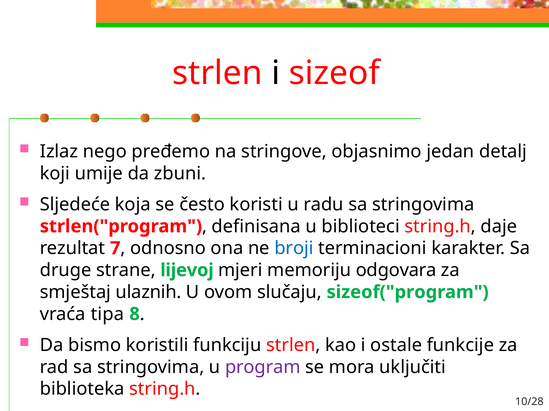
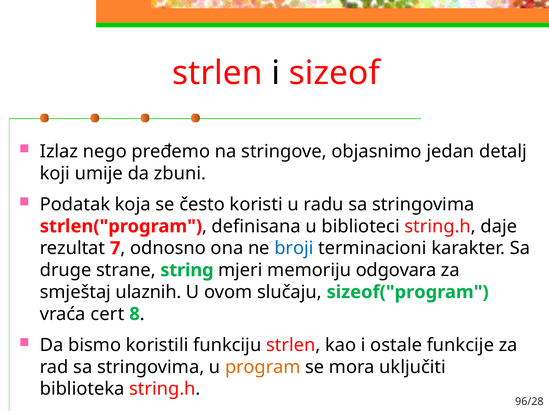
Sljedeće: Sljedeće -> Podatak
lijevoj: lijevoj -> string
tipa: tipa -> cert
program colour: purple -> orange
10/28: 10/28 -> 96/28
